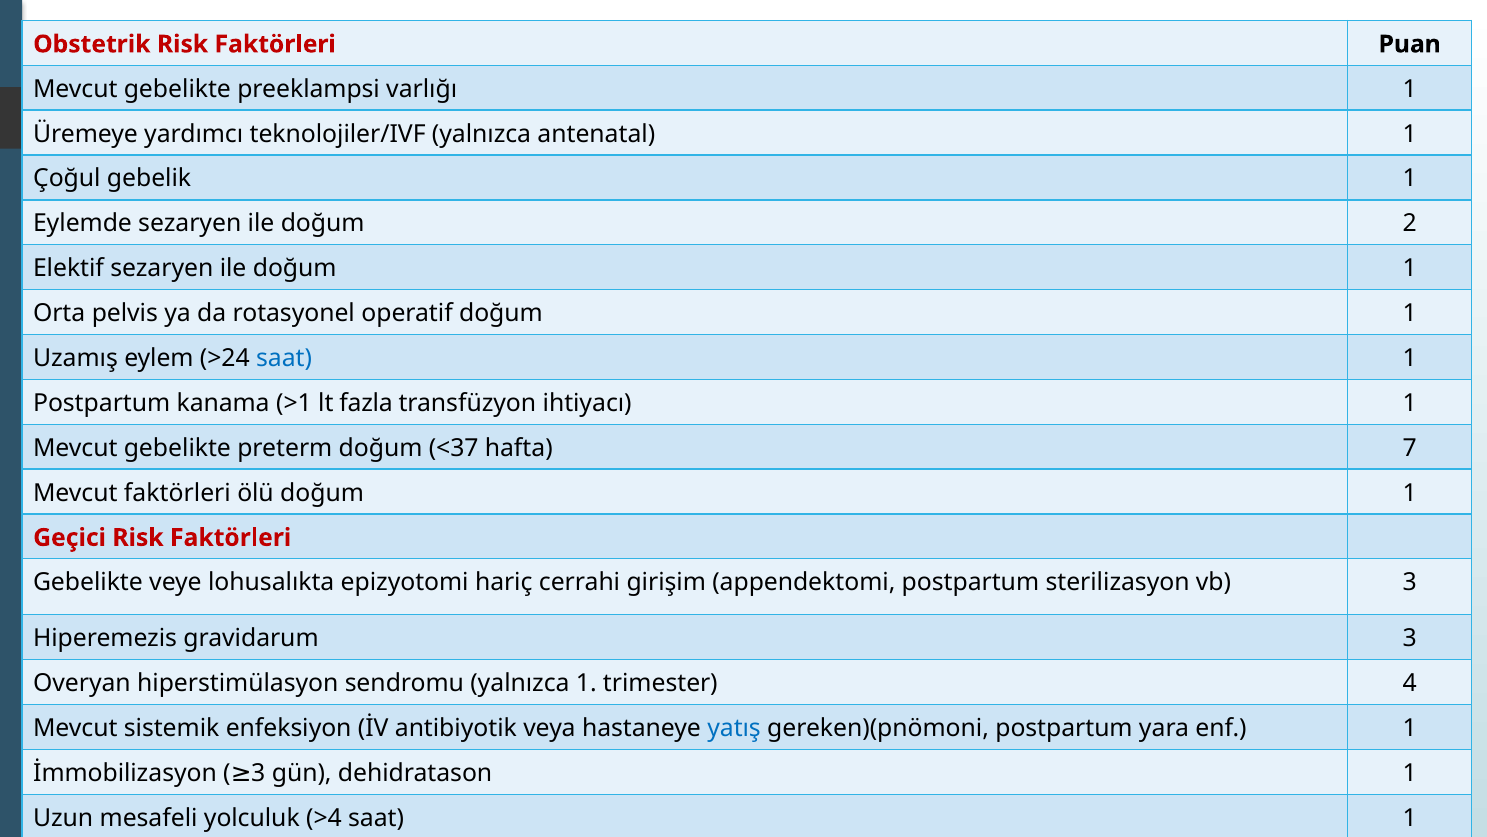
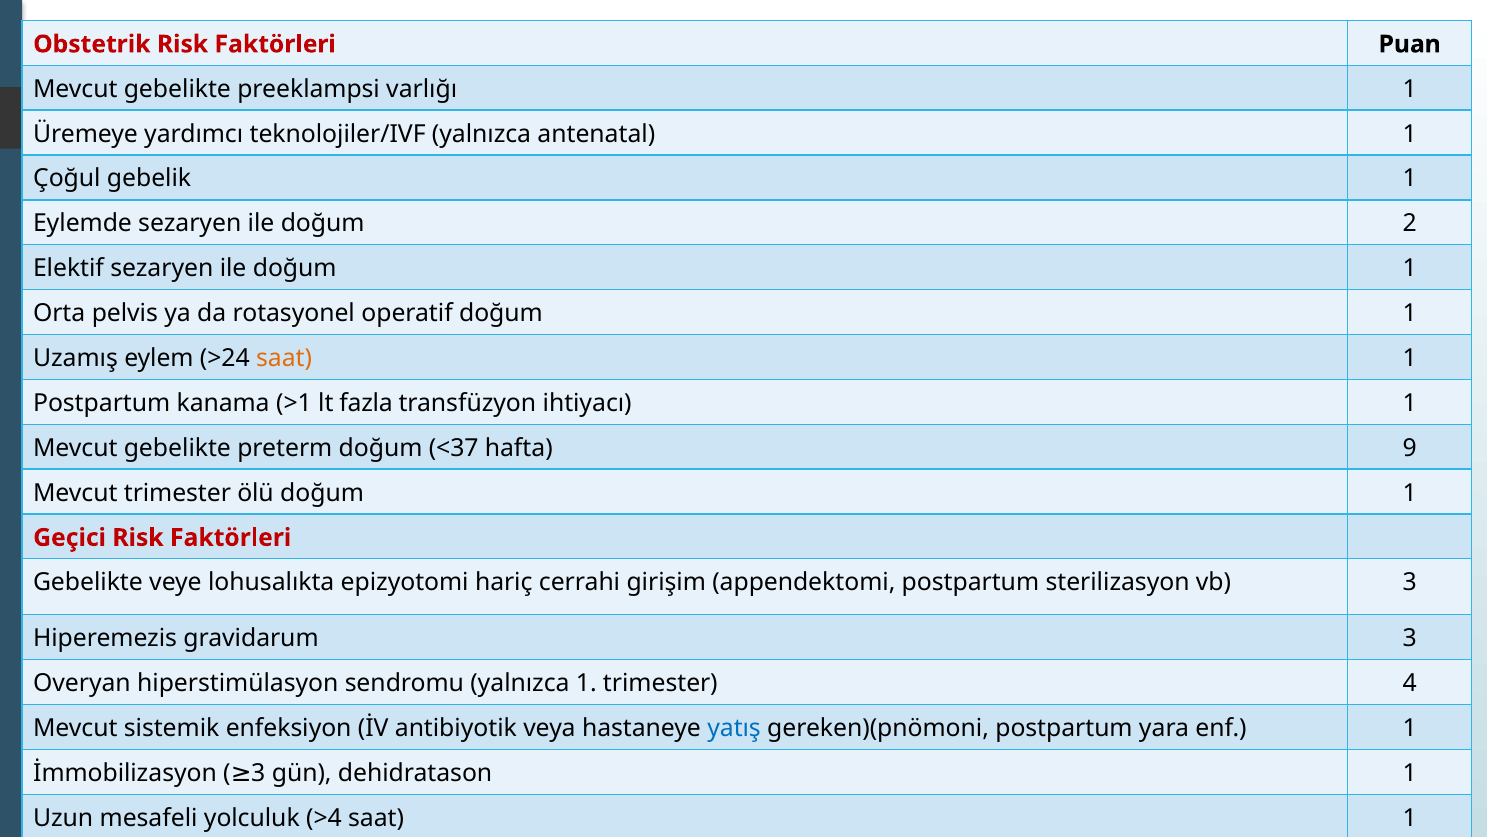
saat at (284, 358) colour: blue -> orange
7: 7 -> 9
Mevcut faktörleri: faktörleri -> trimester
